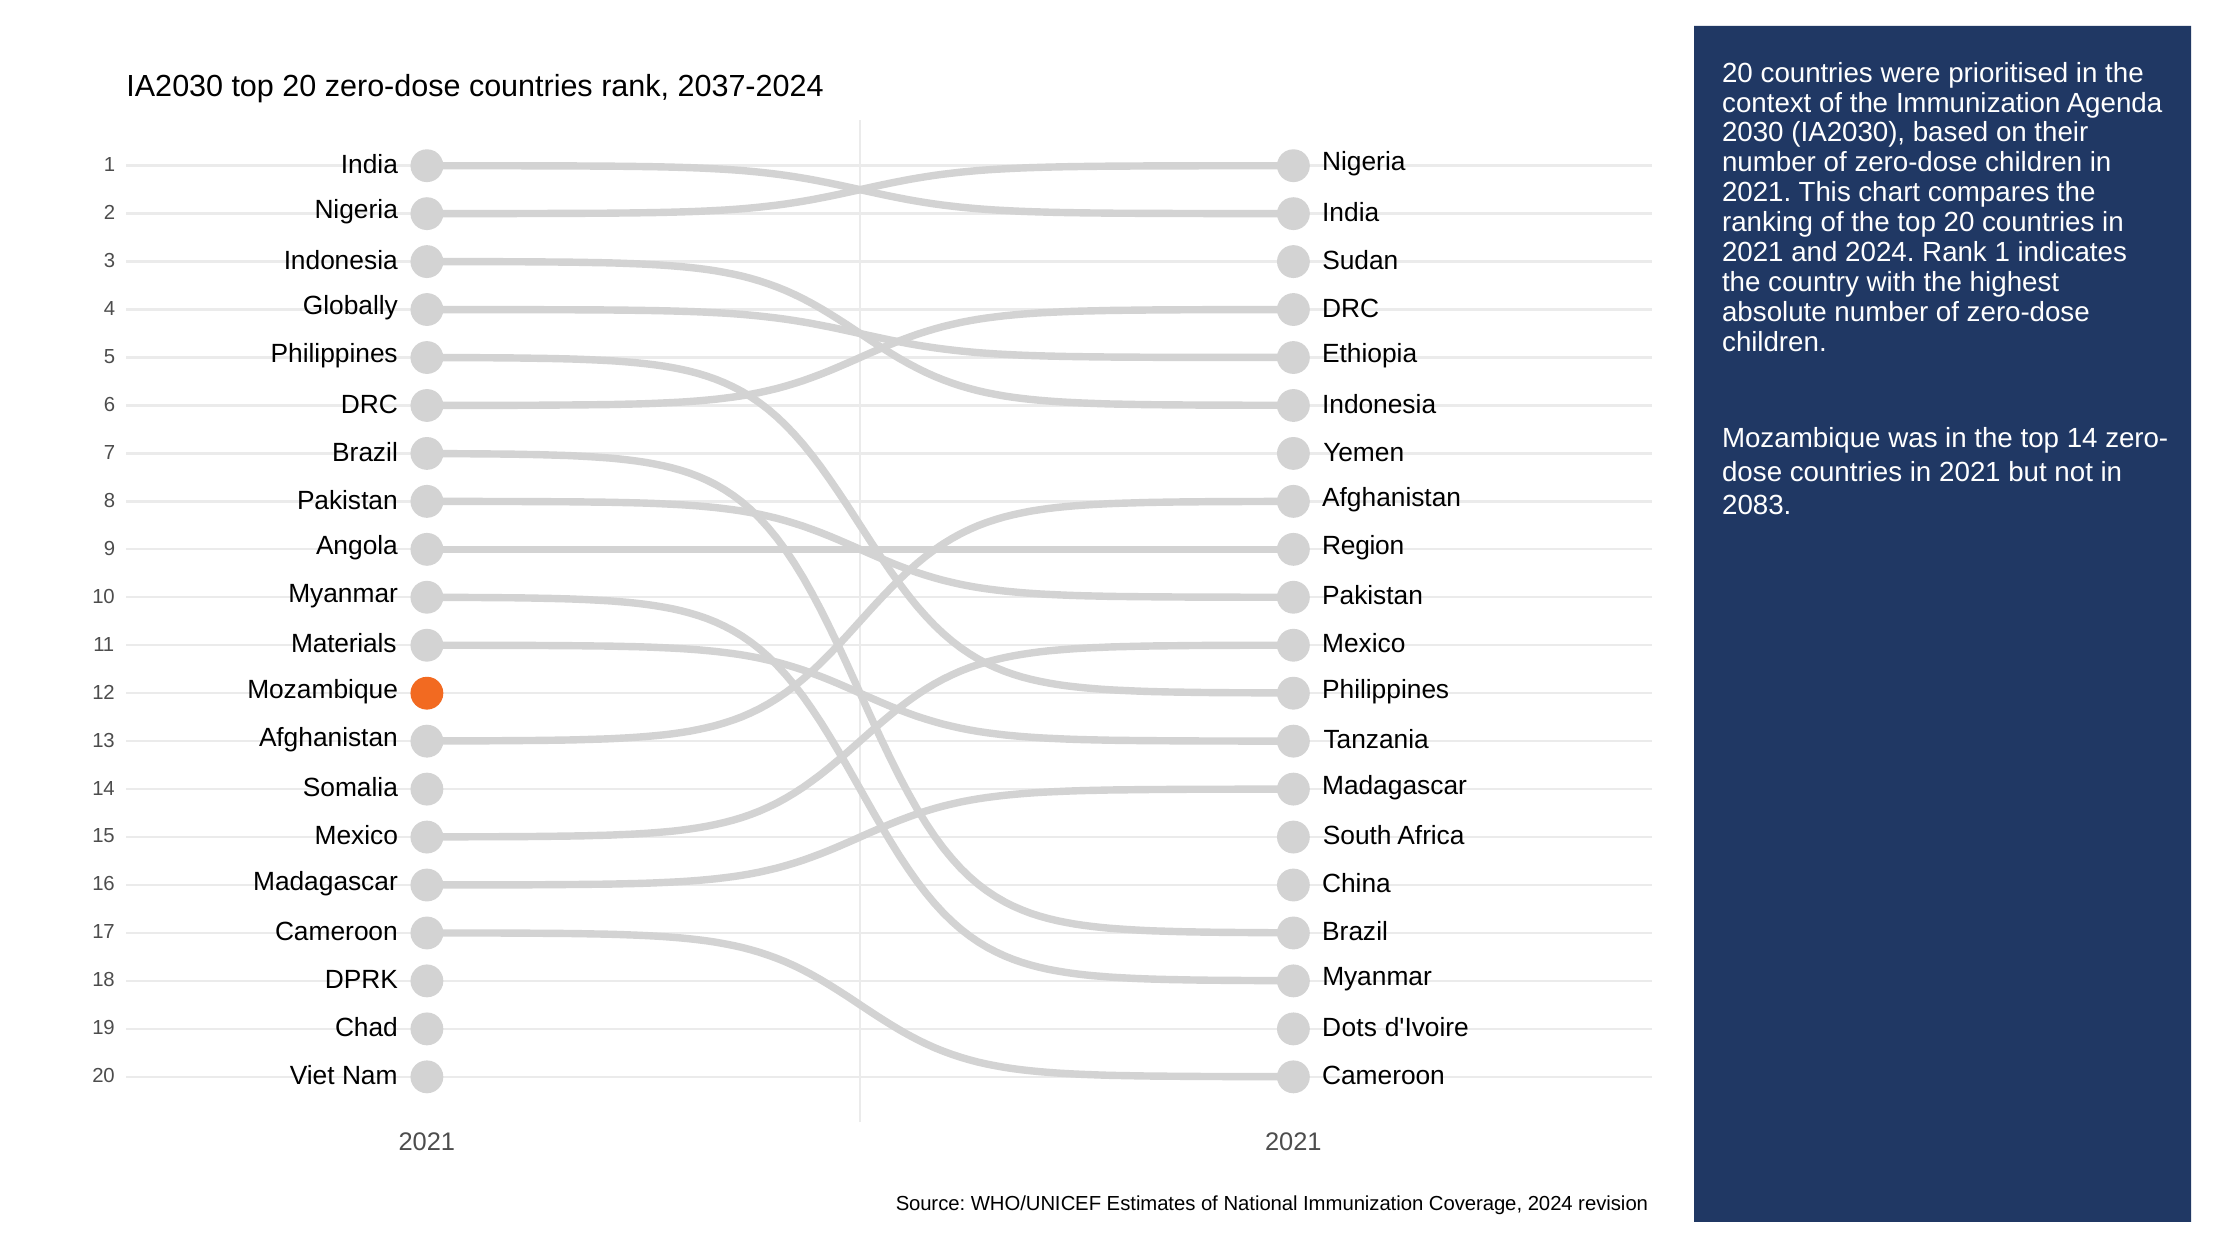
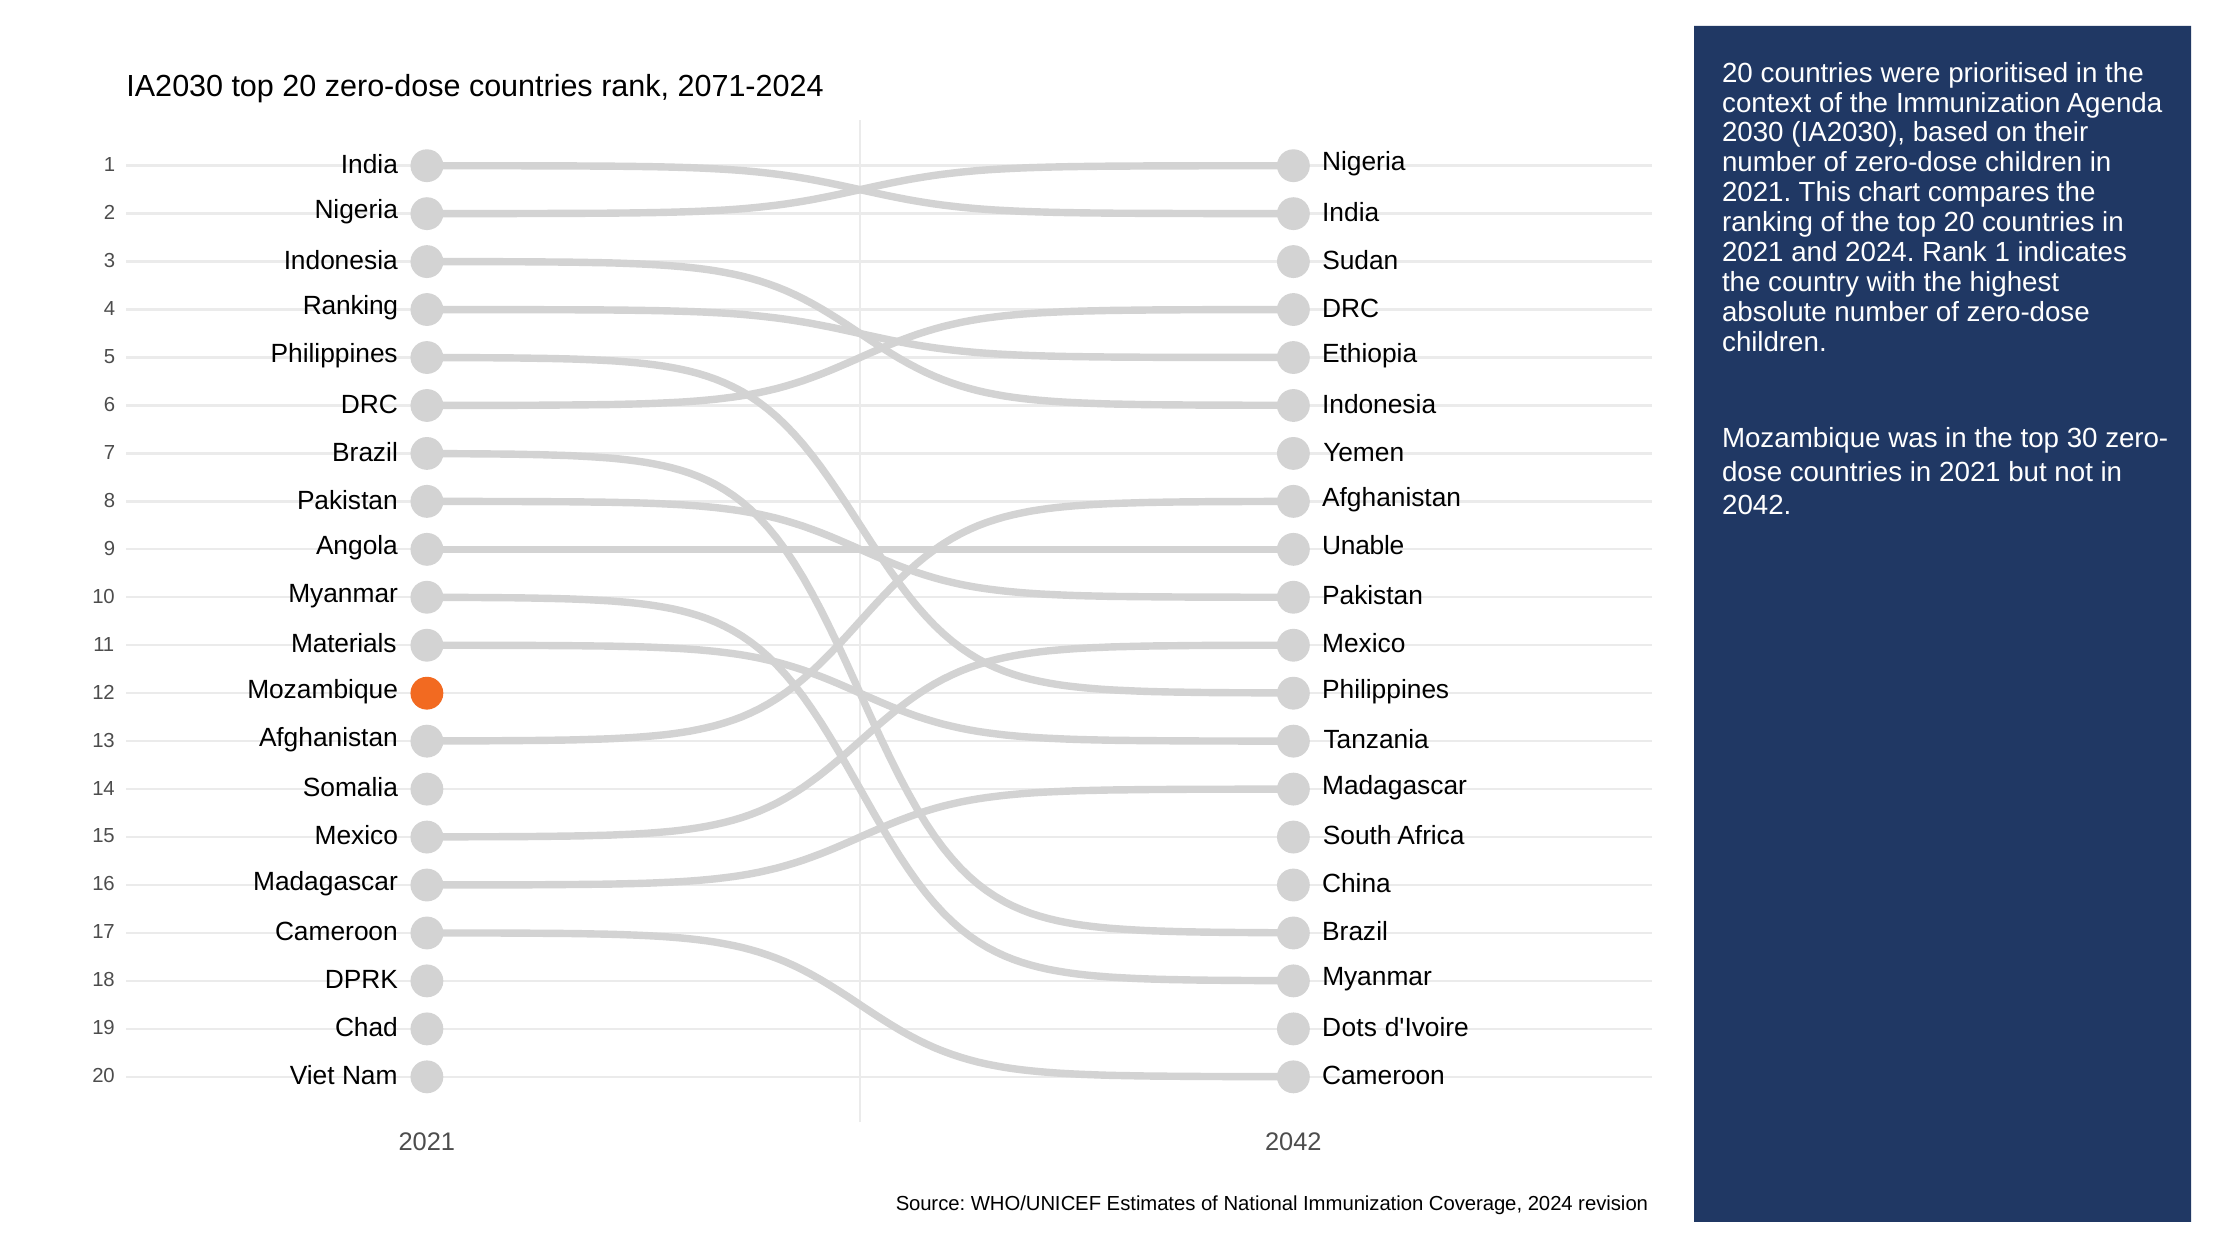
2037-2024: 2037-2024 -> 2071-2024
Globally at (350, 306): Globally -> Ranking
top 14: 14 -> 30
2083 at (1757, 505): 2083 -> 2042
Region: Region -> Unable
2021 2021: 2021 -> 2042
